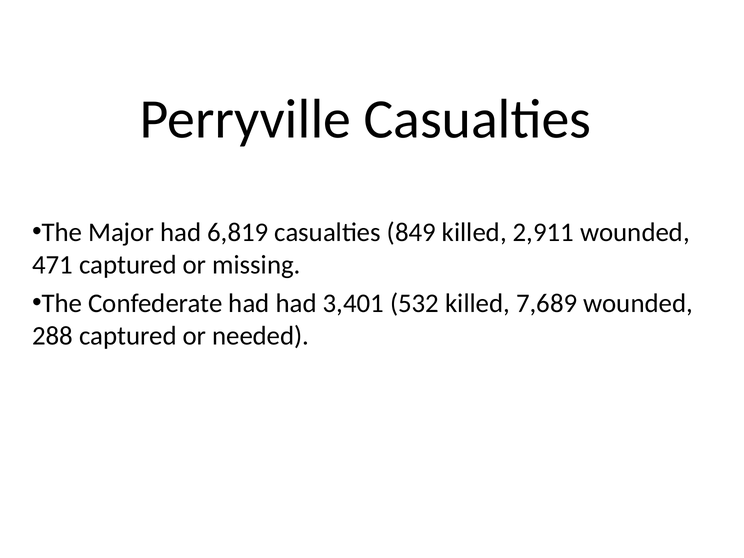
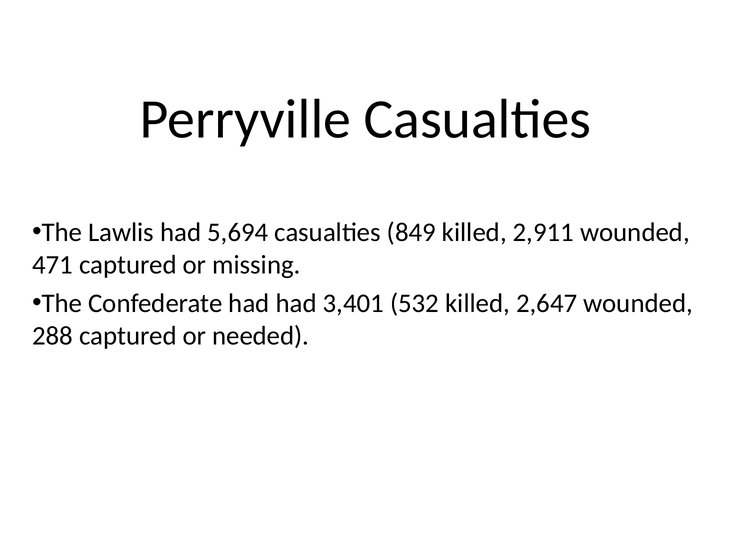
Major: Major -> Lawlis
6,819: 6,819 -> 5,694
7,689: 7,689 -> 2,647
